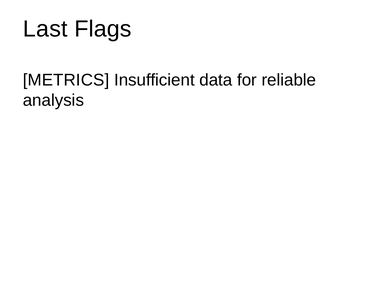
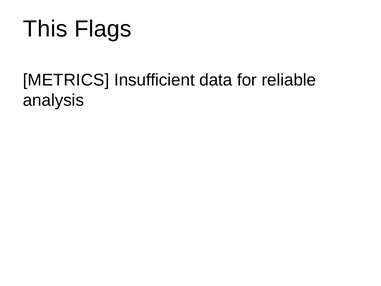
Last: Last -> This
